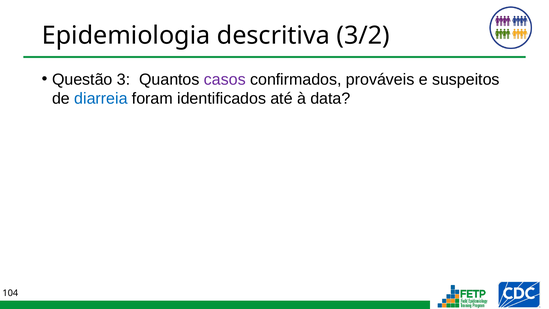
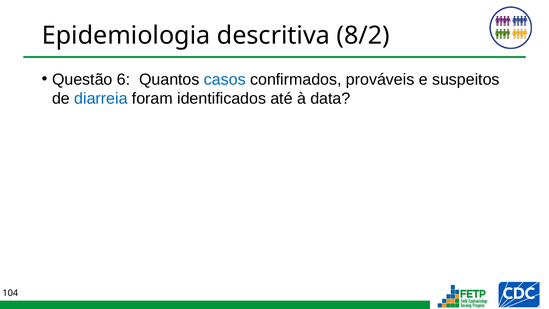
3/2: 3/2 -> 8/2
3: 3 -> 6
casos colour: purple -> blue
